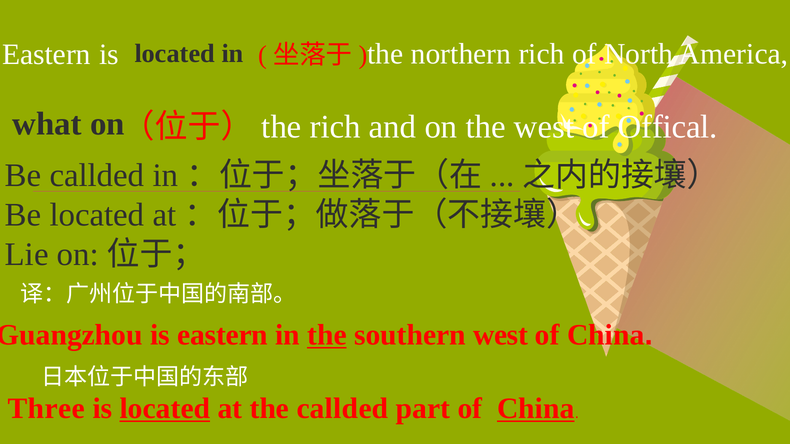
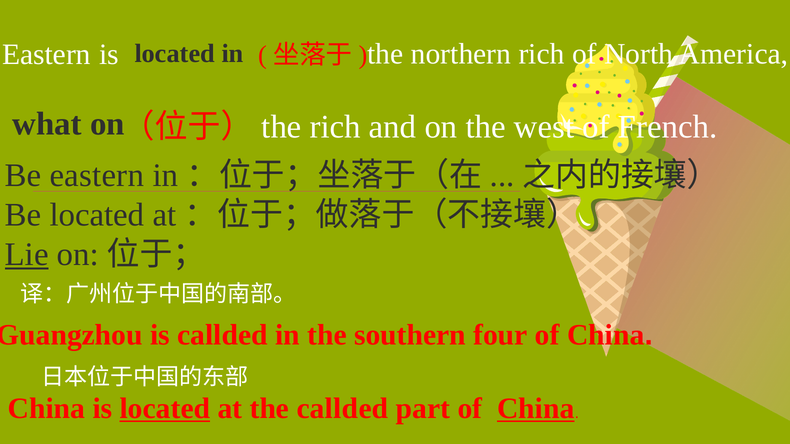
Offical: Offical -> French
Be callded: callded -> eastern
Lie underline: none -> present
is eastern: eastern -> callded
the at (327, 335) underline: present -> none
southern west: west -> four
Three at (46, 409): Three -> China
